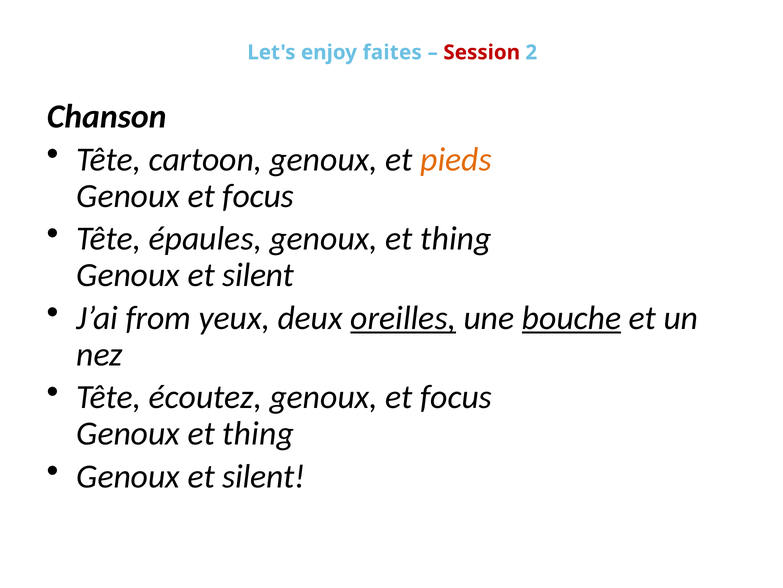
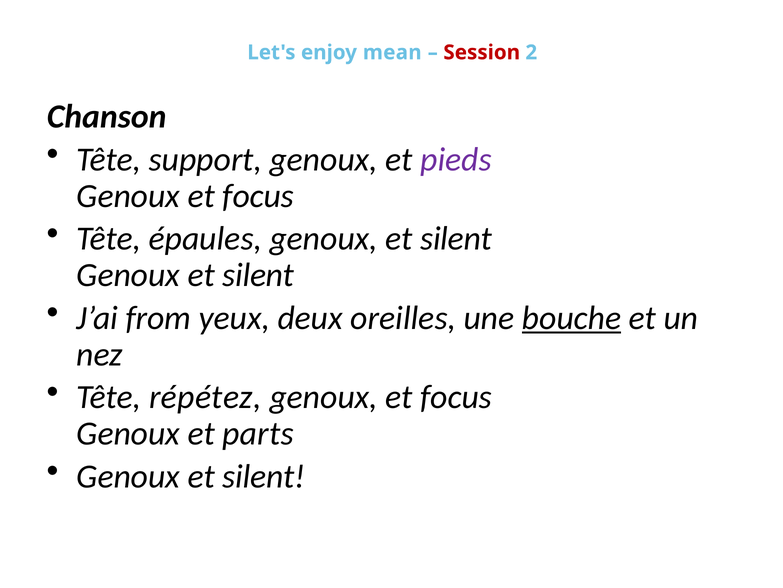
faites: faites -> mean
cartoon: cartoon -> support
pieds colour: orange -> purple
épaules genoux et thing: thing -> silent
oreilles underline: present -> none
écoutez: écoutez -> répétez
thing at (258, 433): thing -> parts
